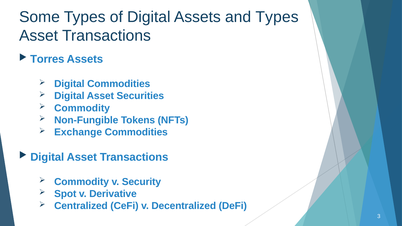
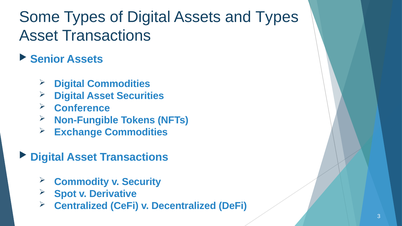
Torres: Torres -> Senior
Commodity at (82, 108): Commodity -> Conference
